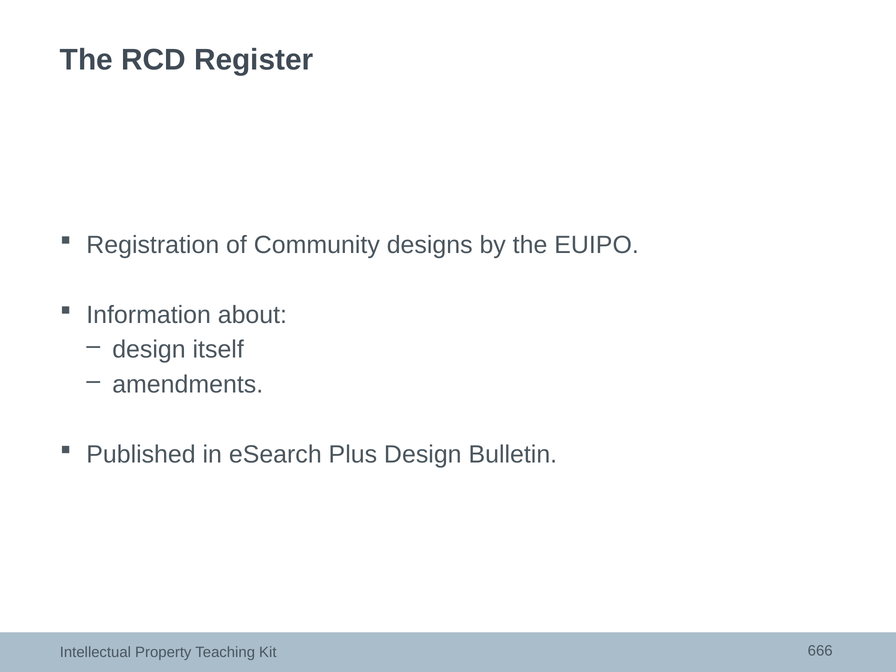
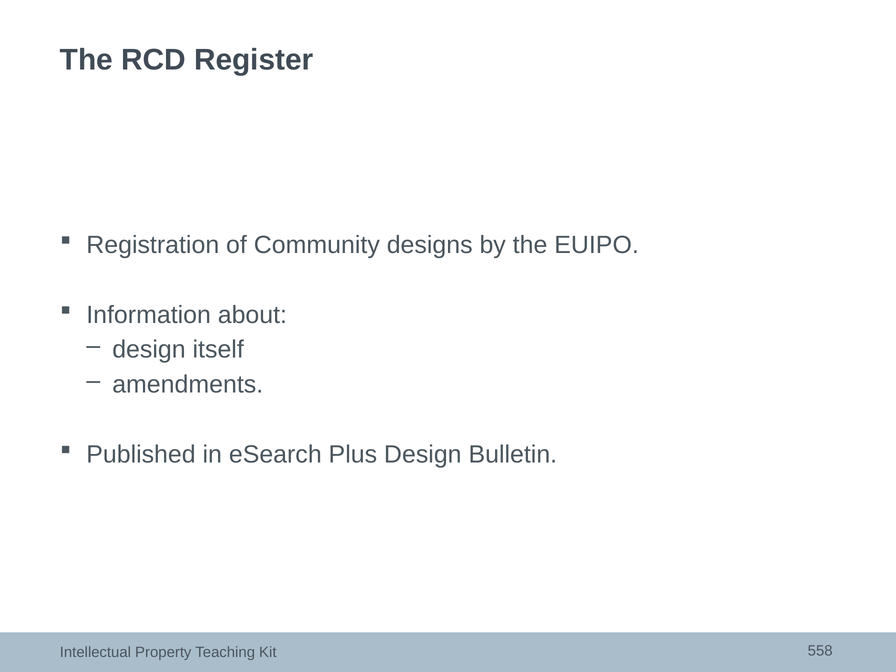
666: 666 -> 558
